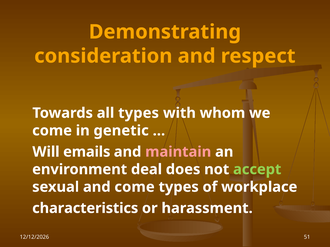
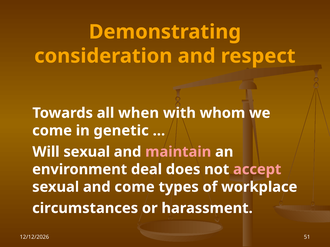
all types: types -> when
Will emails: emails -> sexual
accept colour: light green -> pink
characteristics: characteristics -> circumstances
